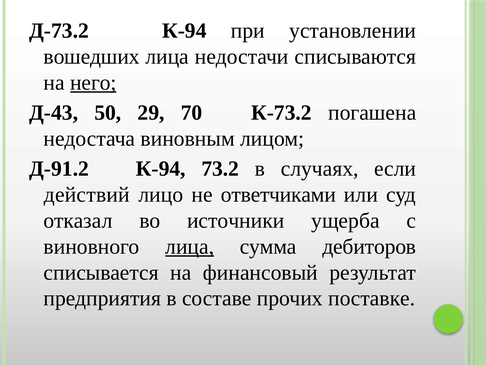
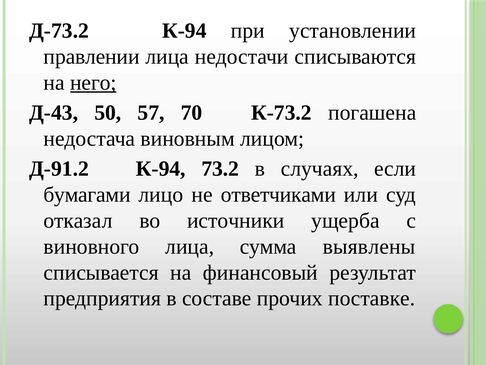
вошедших: вошедших -> правлении
29: 29 -> 57
действий: действий -> бумагами
лица at (190, 246) underline: present -> none
дебиторов: дебиторов -> выявлены
